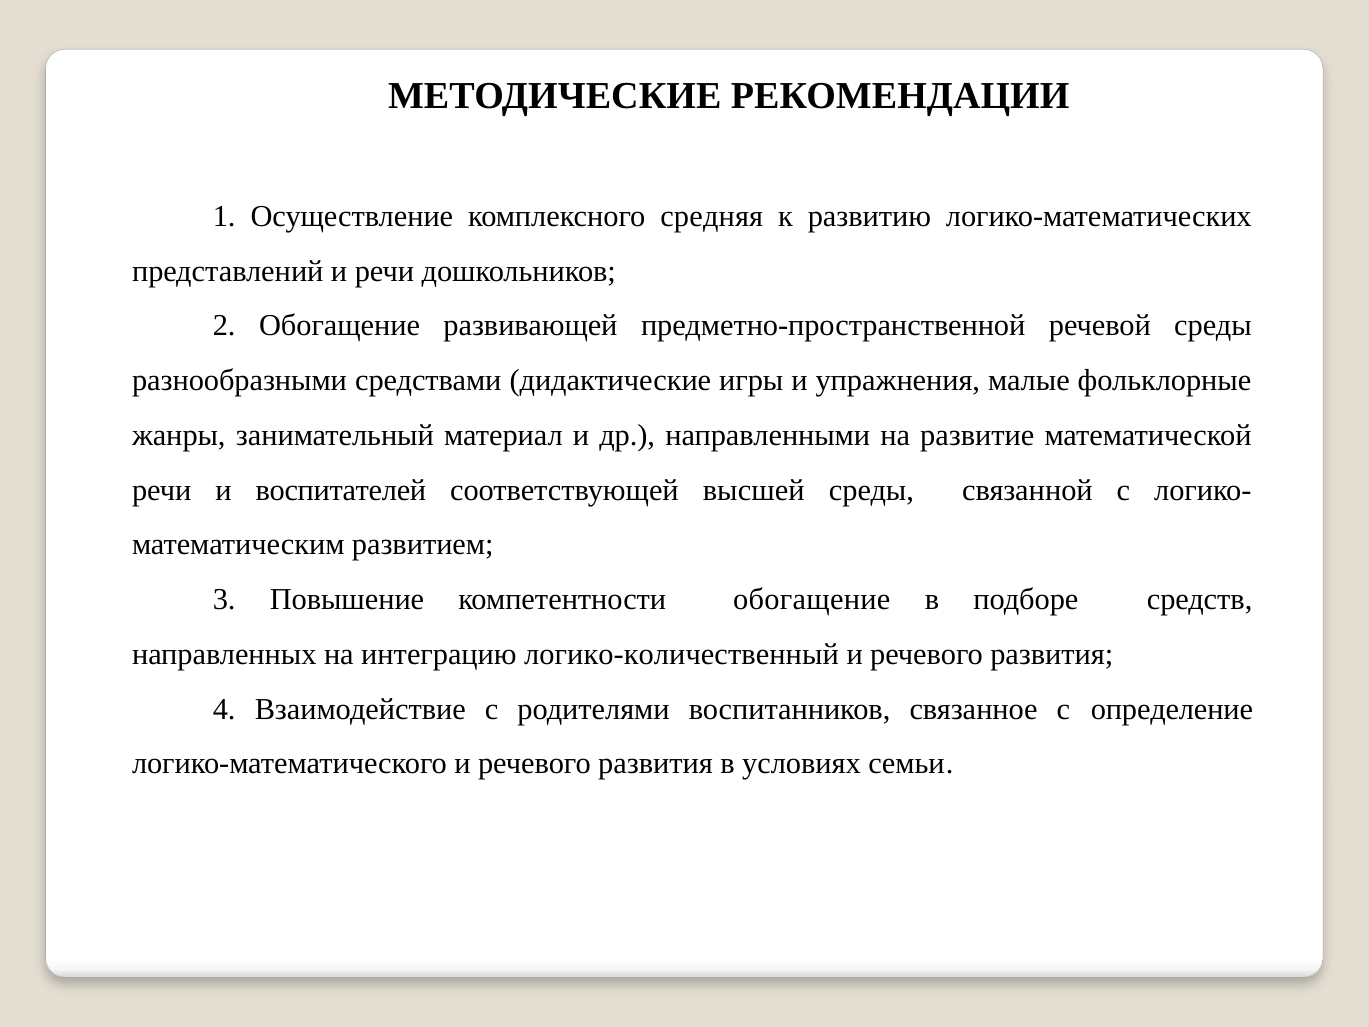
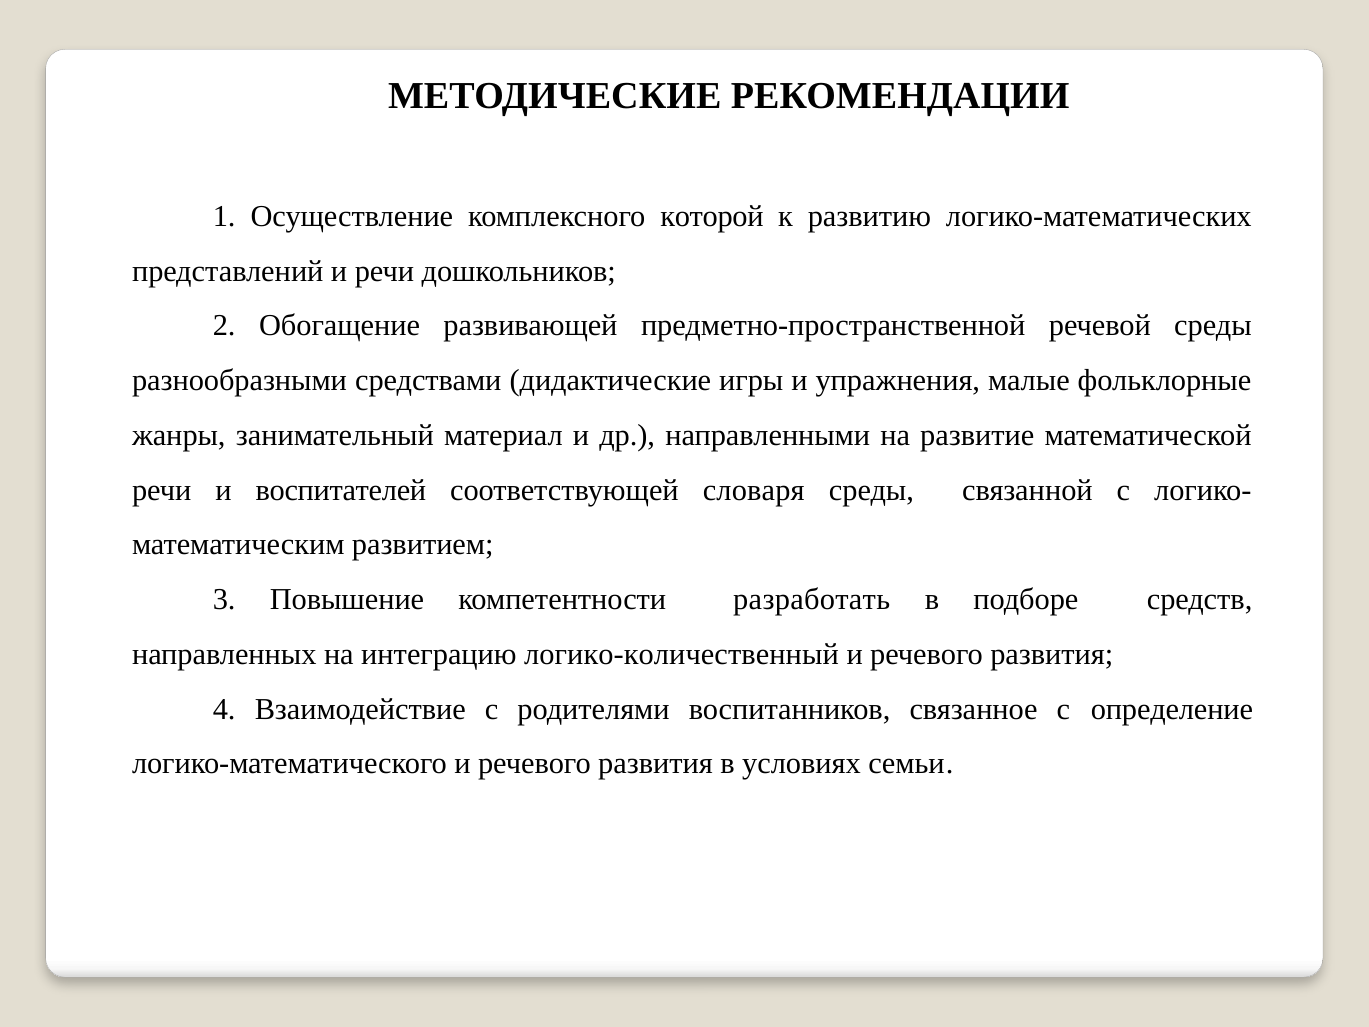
средняя: средняя -> которой
высшей: высшей -> словаря
компетентности обогащение: обогащение -> разработать
